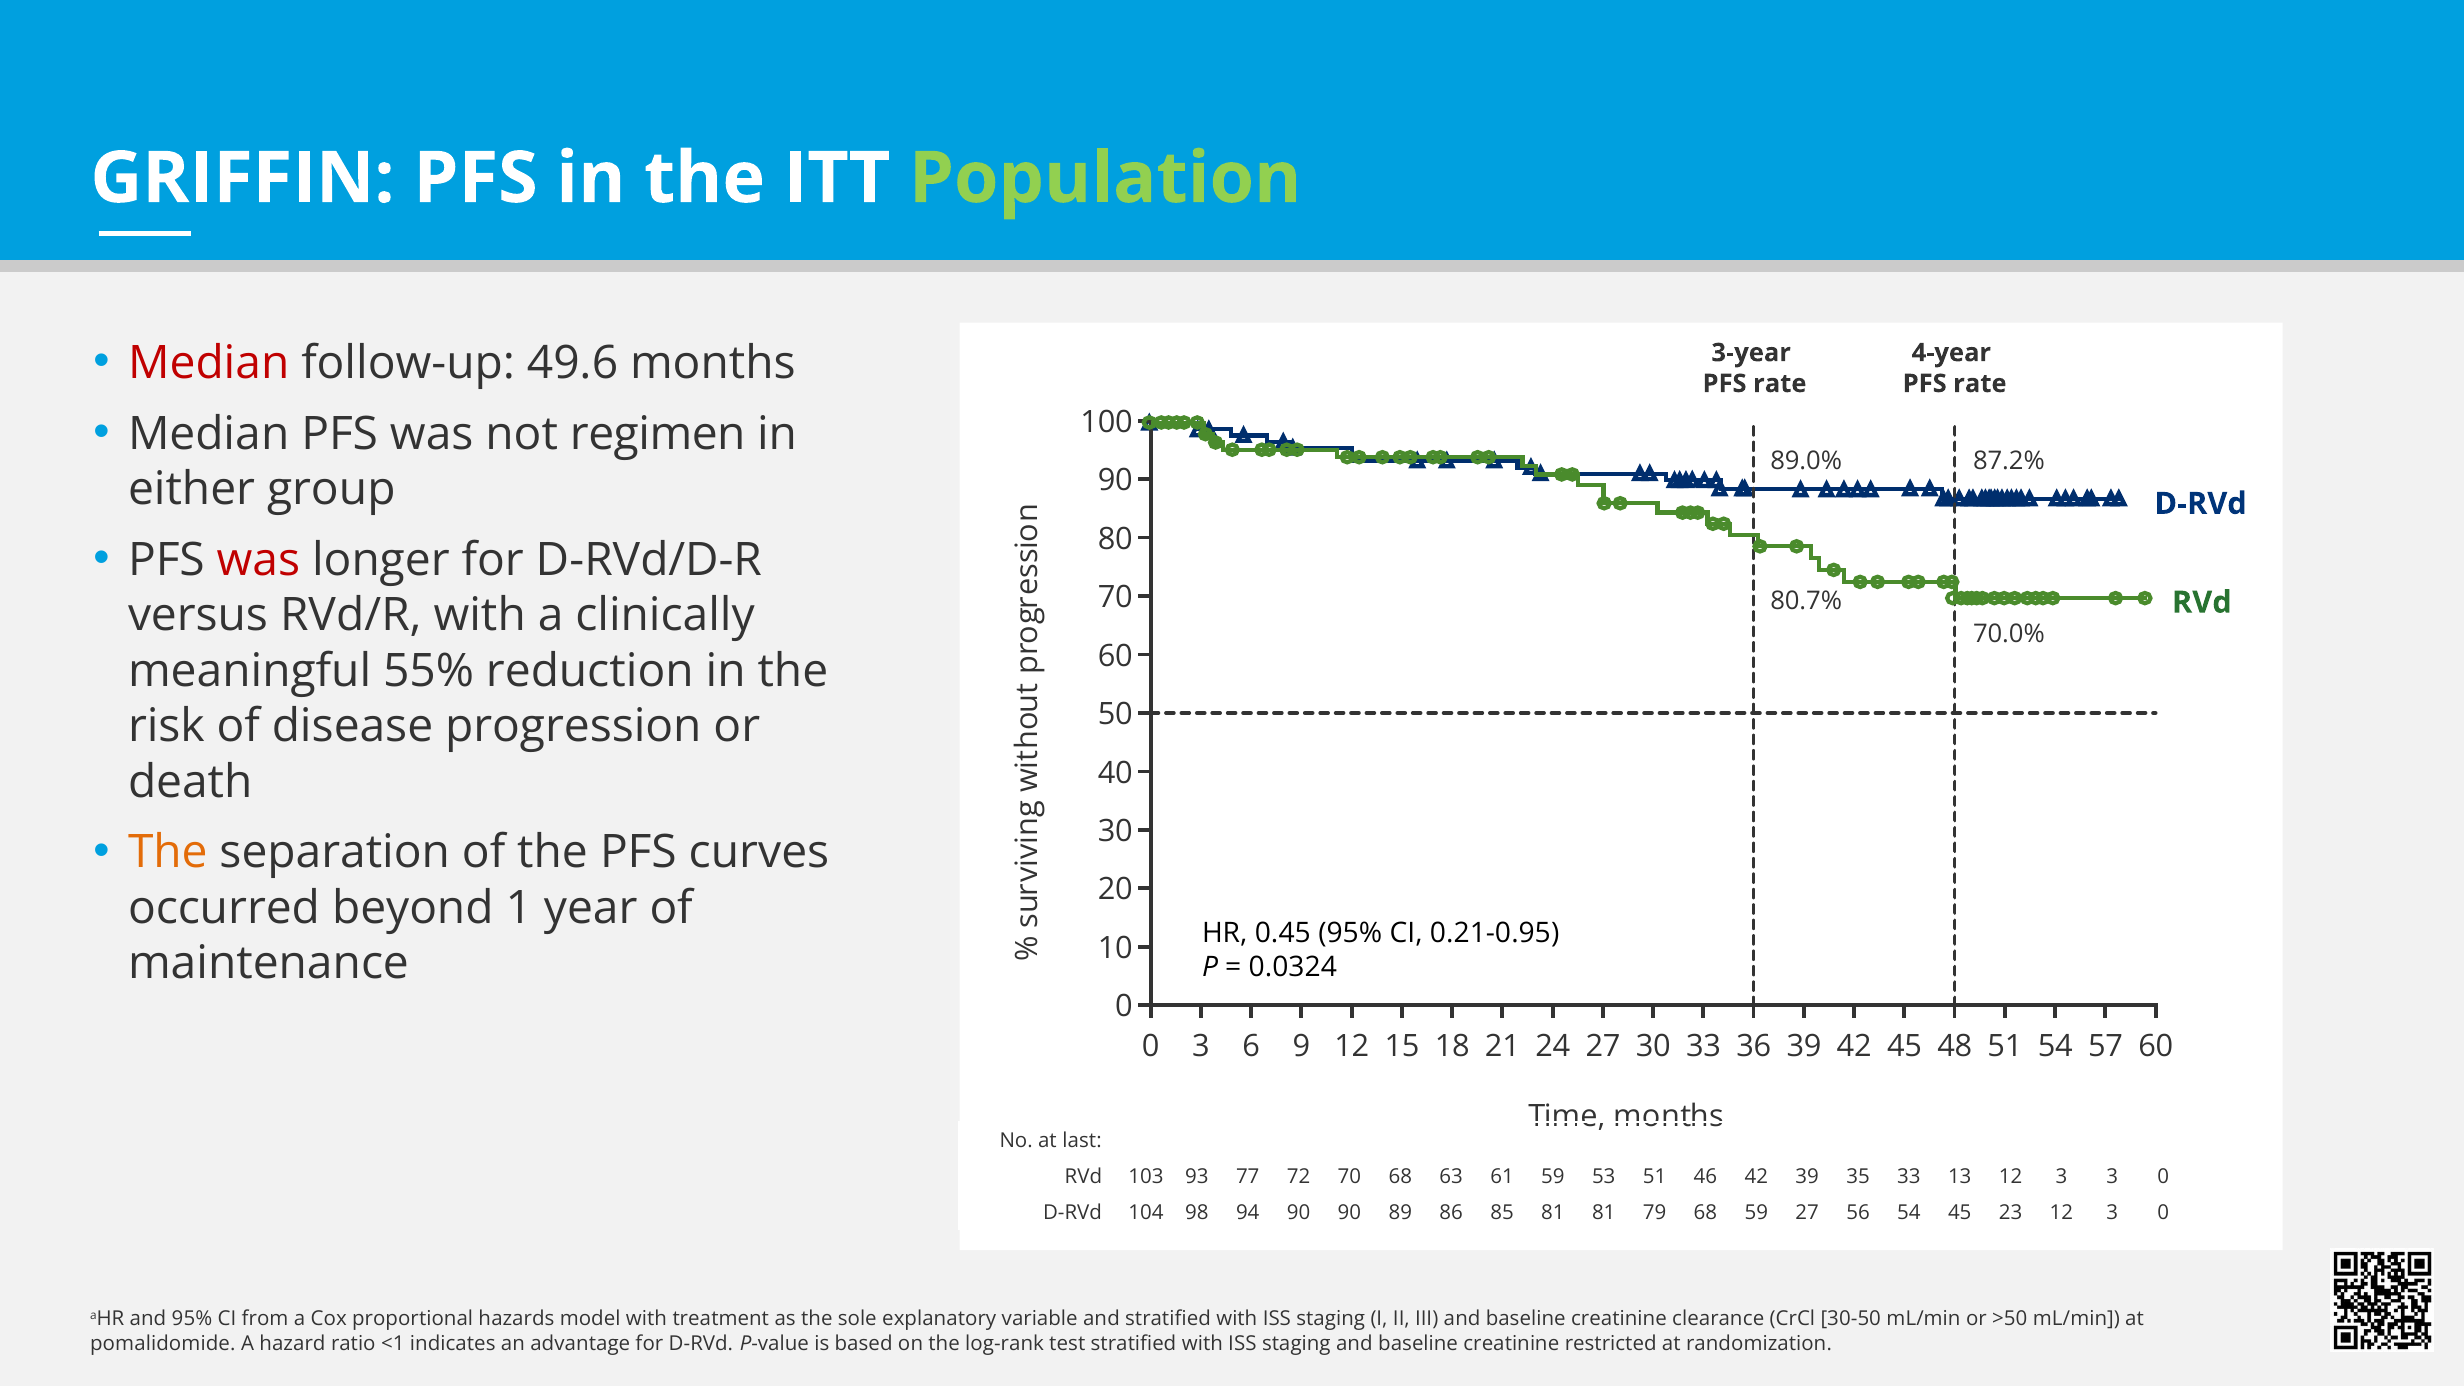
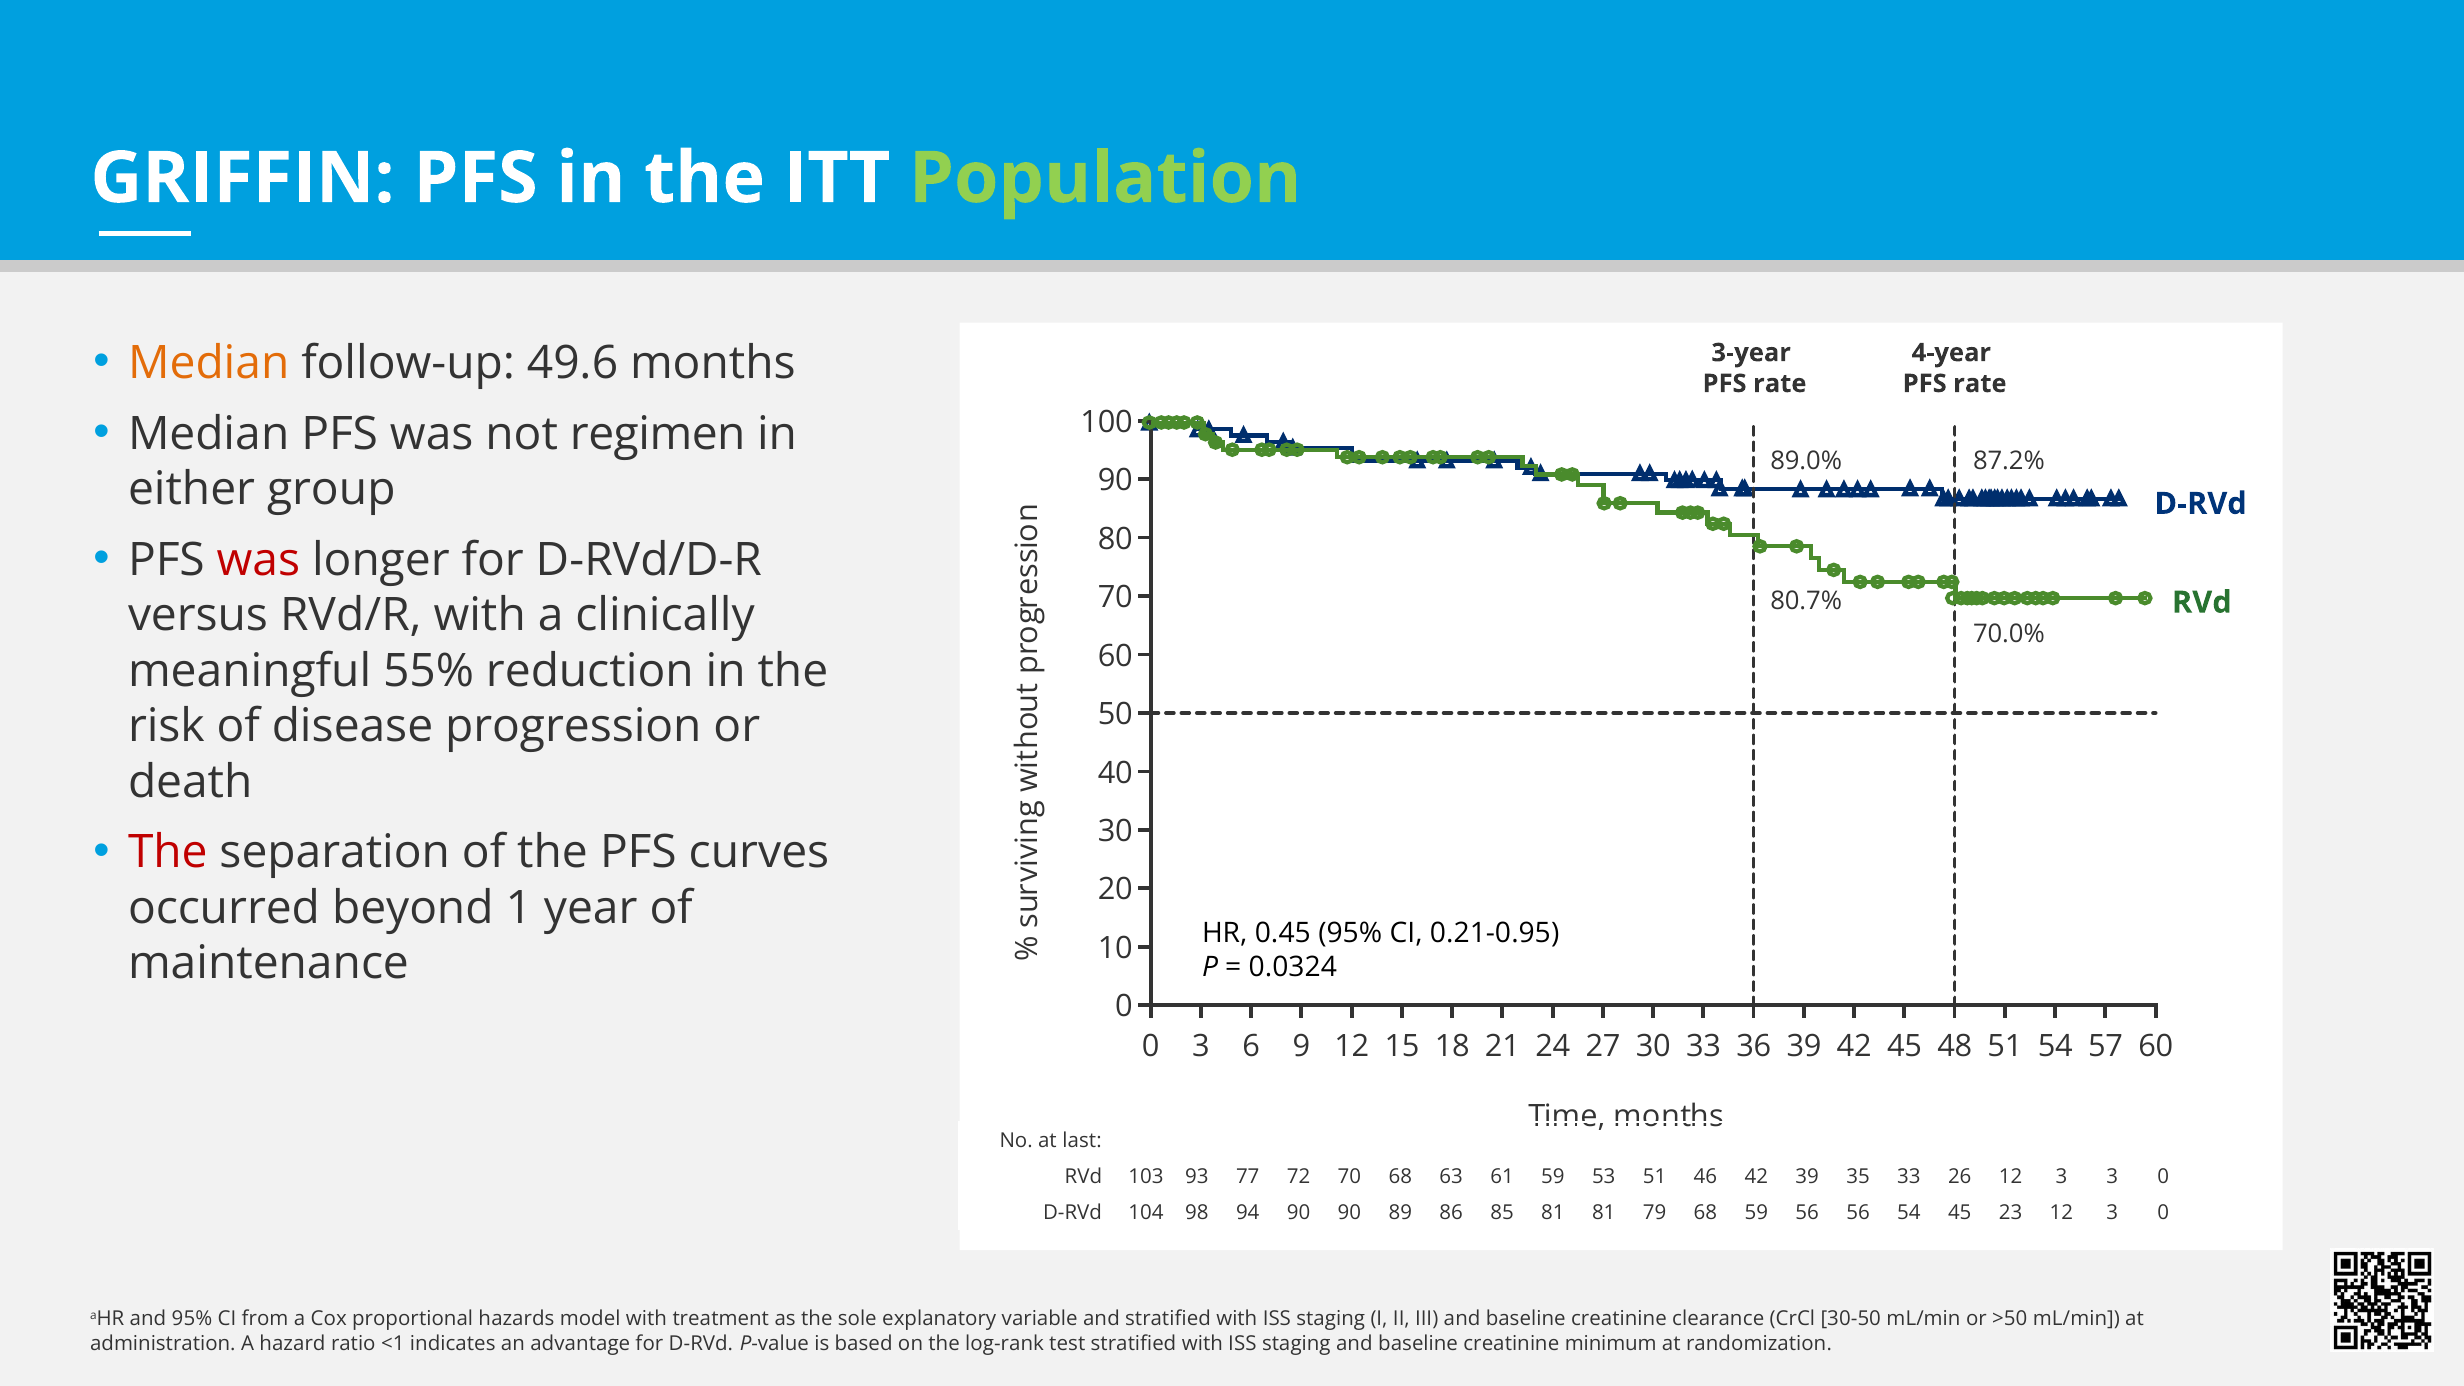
Median at (209, 363) colour: red -> orange
The at (168, 853) colour: orange -> red
13: 13 -> 26
59 27: 27 -> 56
pomalidomide: pomalidomide -> administration
restricted: restricted -> minimum
